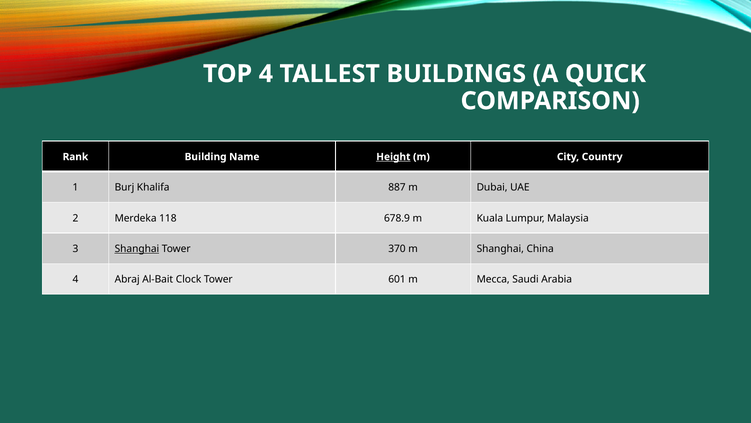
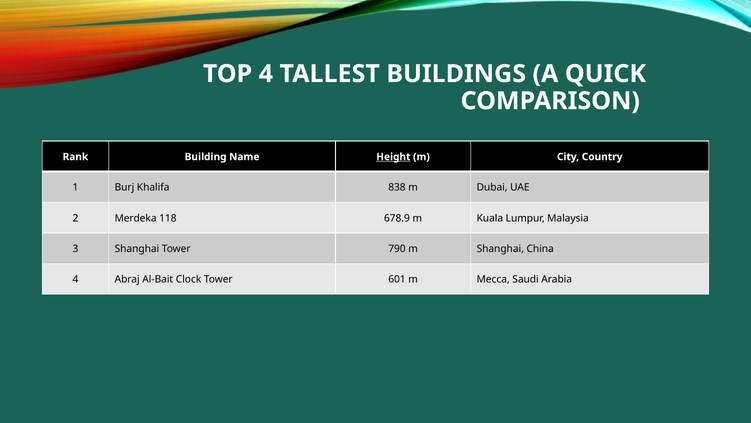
887: 887 -> 838
Shanghai at (137, 248) underline: present -> none
370: 370 -> 790
